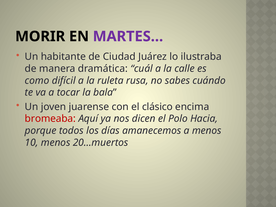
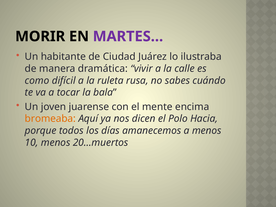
cuál: cuál -> vivir
clásico: clásico -> mente
bromeaba colour: red -> orange
